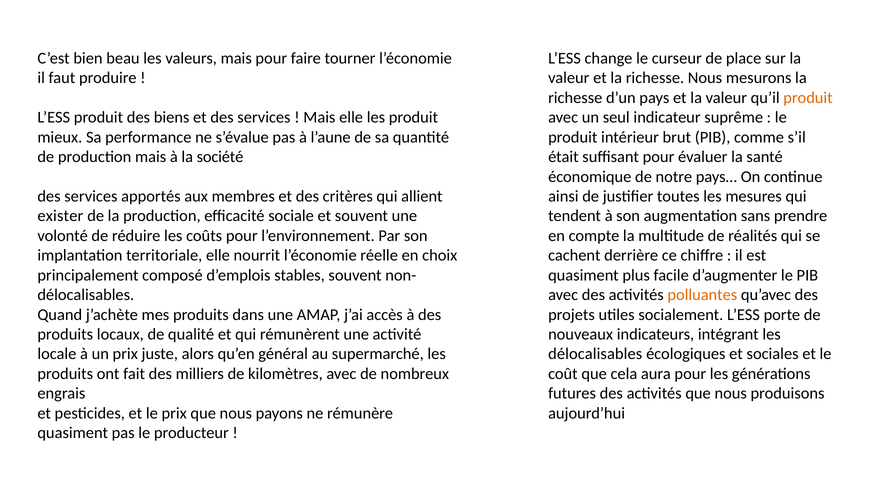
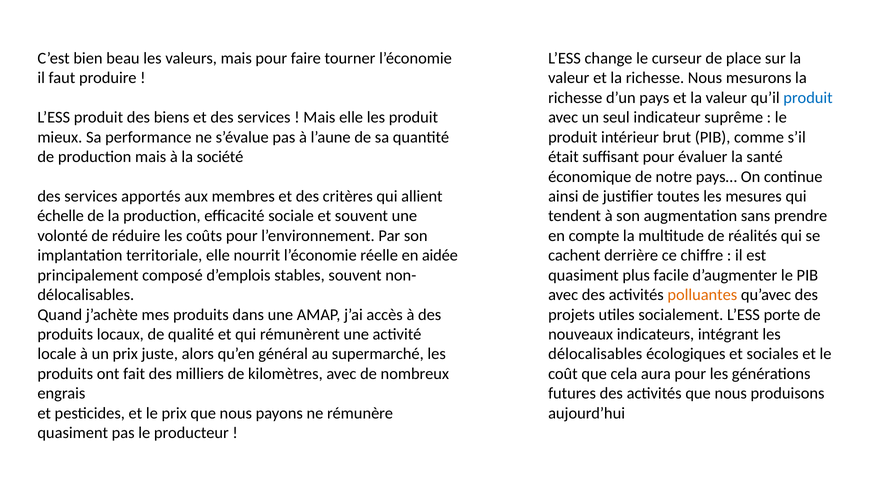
produit at (808, 98) colour: orange -> blue
exister: exister -> échelle
choix: choix -> aidée
